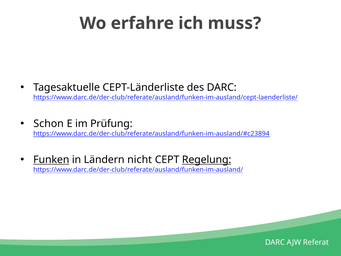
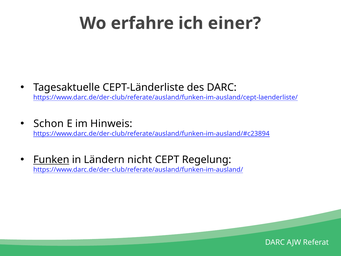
muss: muss -> einer
Prüfung: Prüfung -> Hinweis
Regelung underline: present -> none
